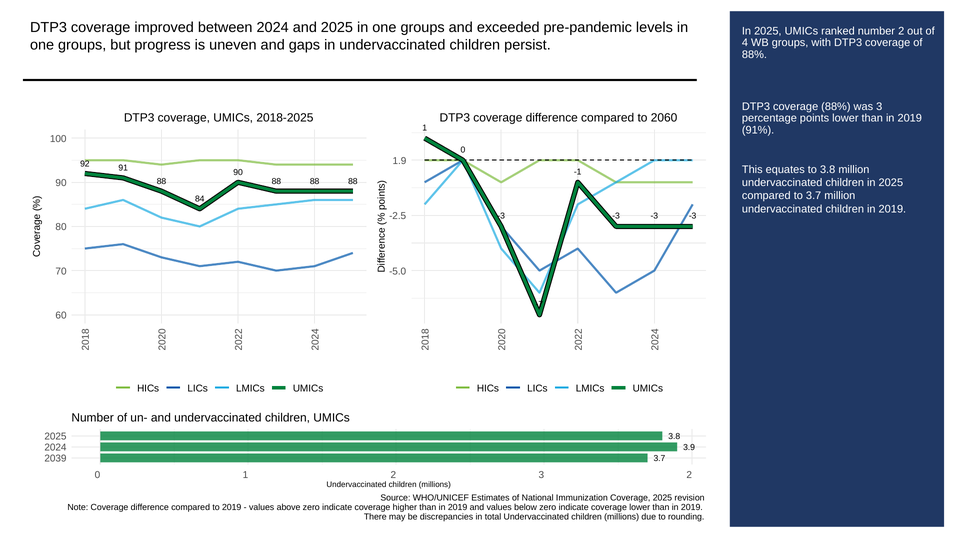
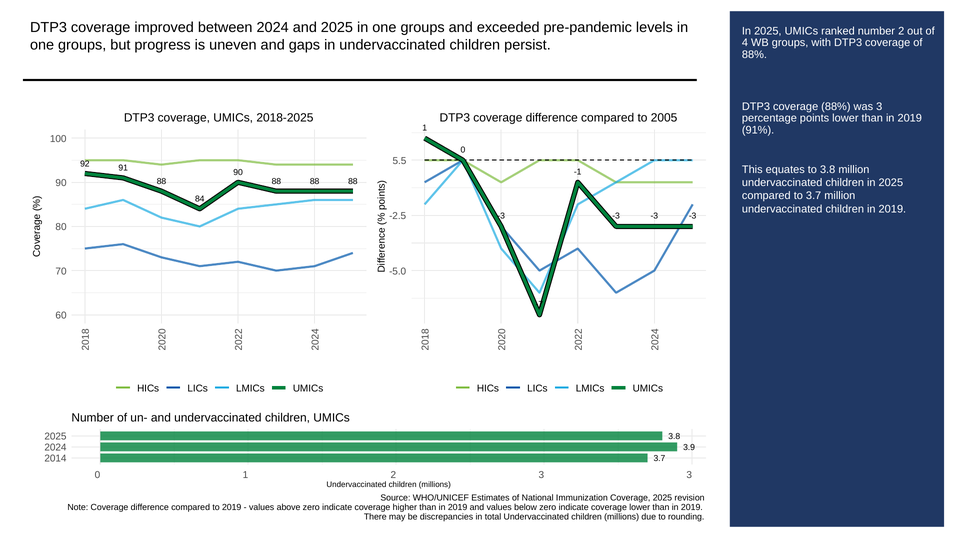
2060: 2060 -> 2005
1.9: 1.9 -> 5.5
2039: 2039 -> 2014
3 2: 2 -> 3
